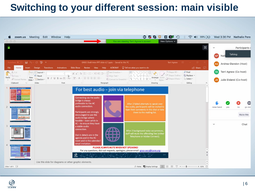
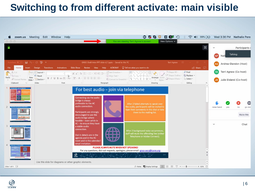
your: your -> from
session: session -> activate
